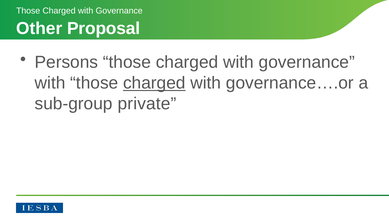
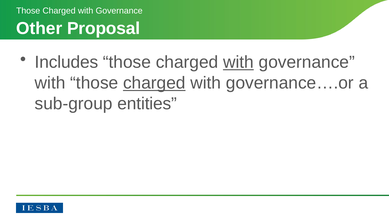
Persons: Persons -> Includes
with at (238, 62) underline: none -> present
private: private -> entities
